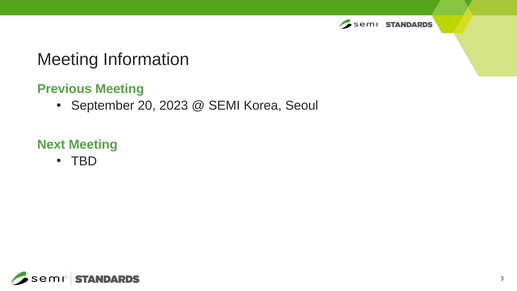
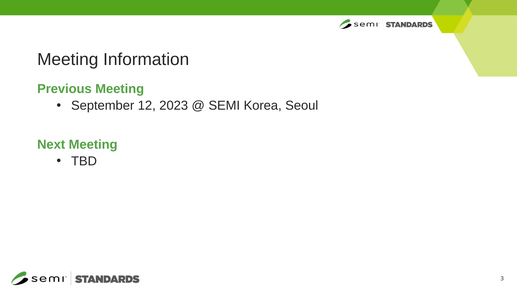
20: 20 -> 12
